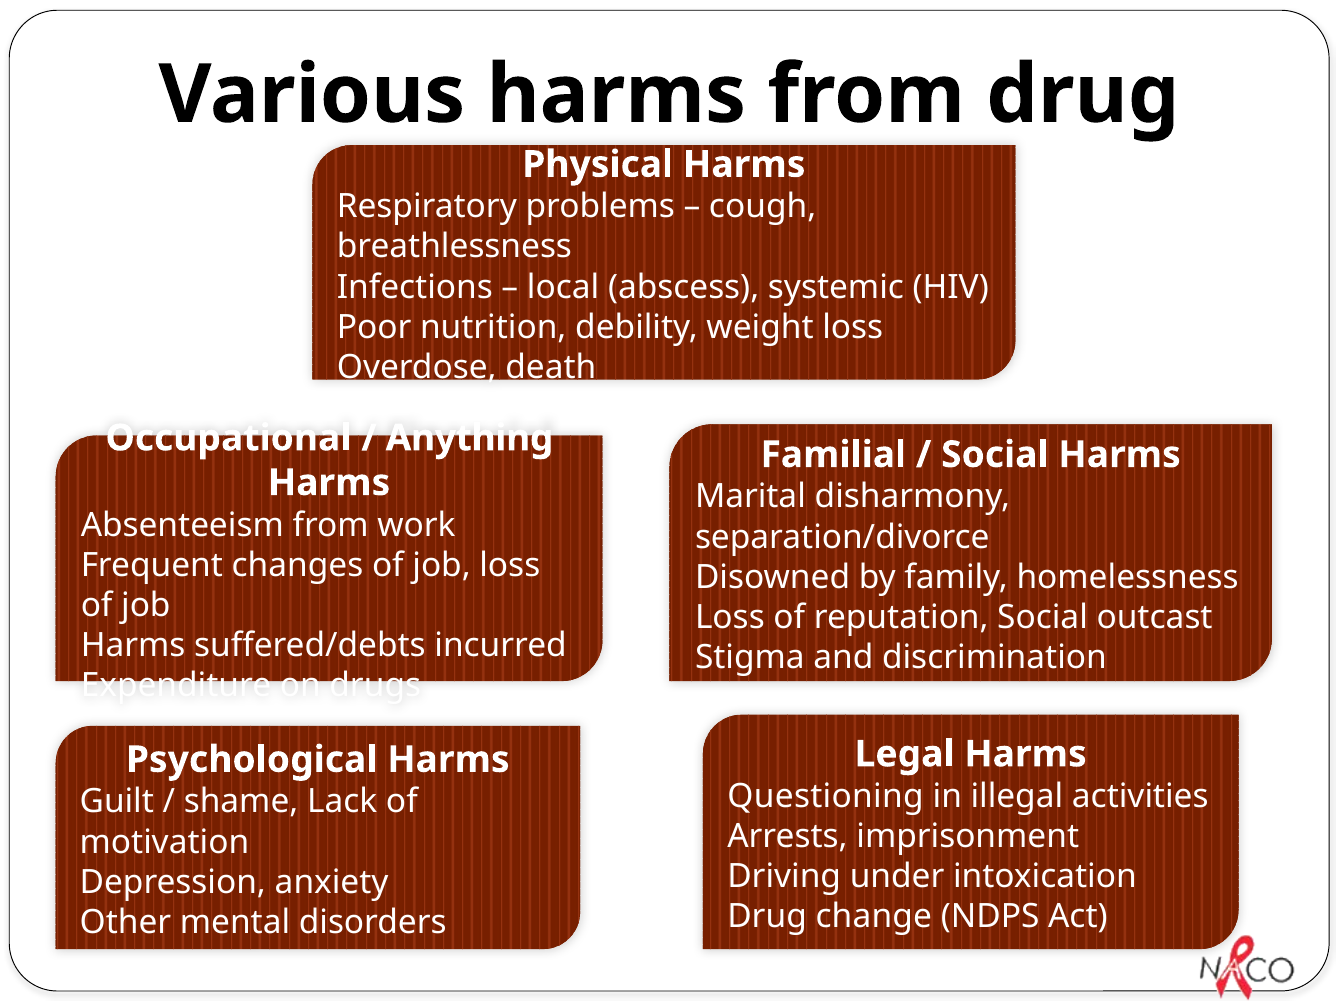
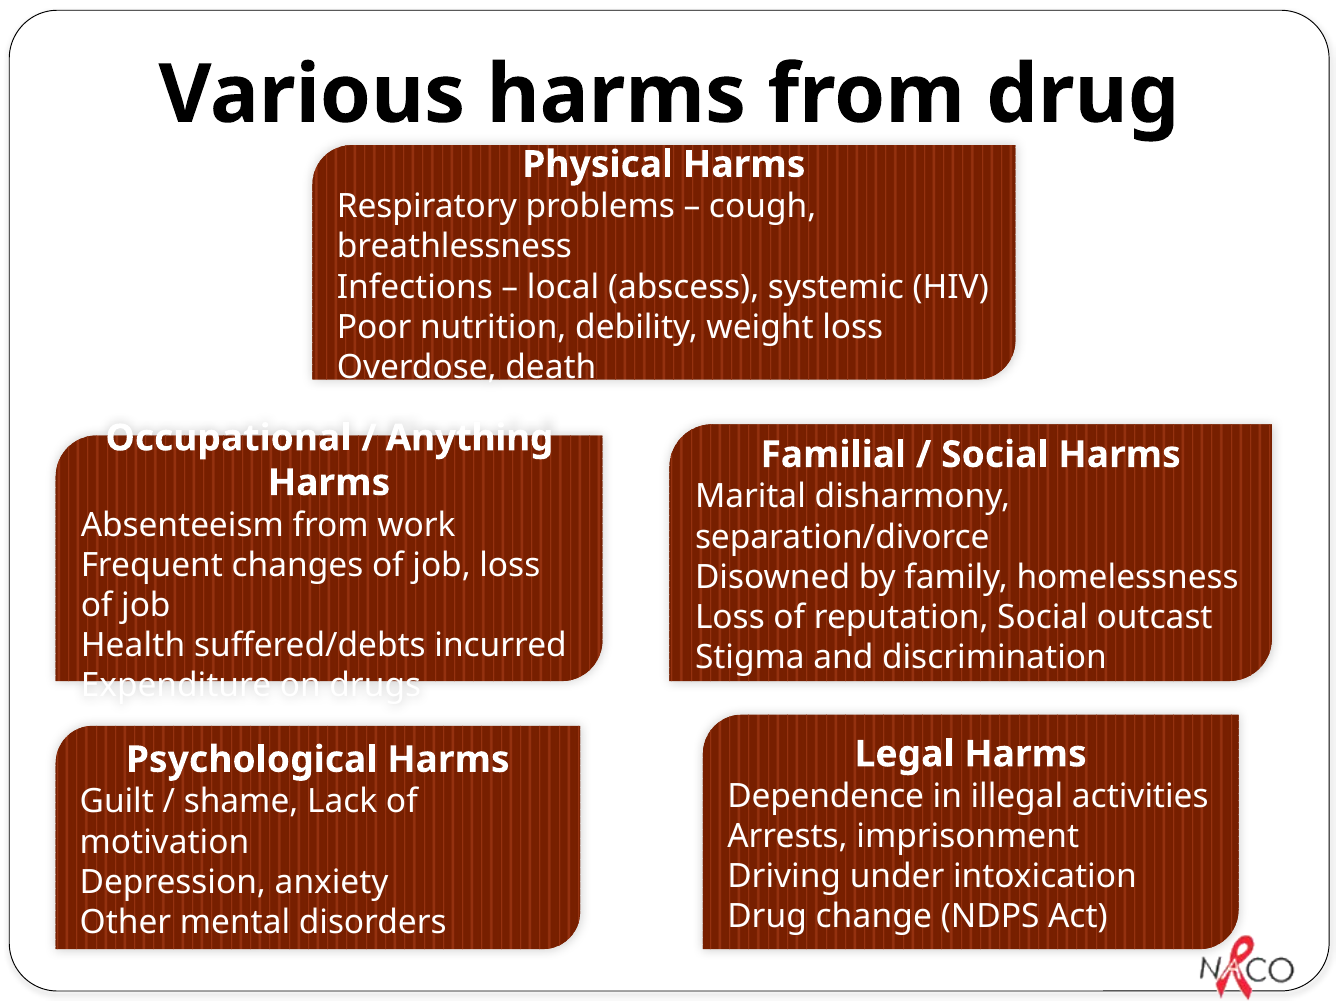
Harms at (133, 645): Harms -> Health
Questioning: Questioning -> Dependence
